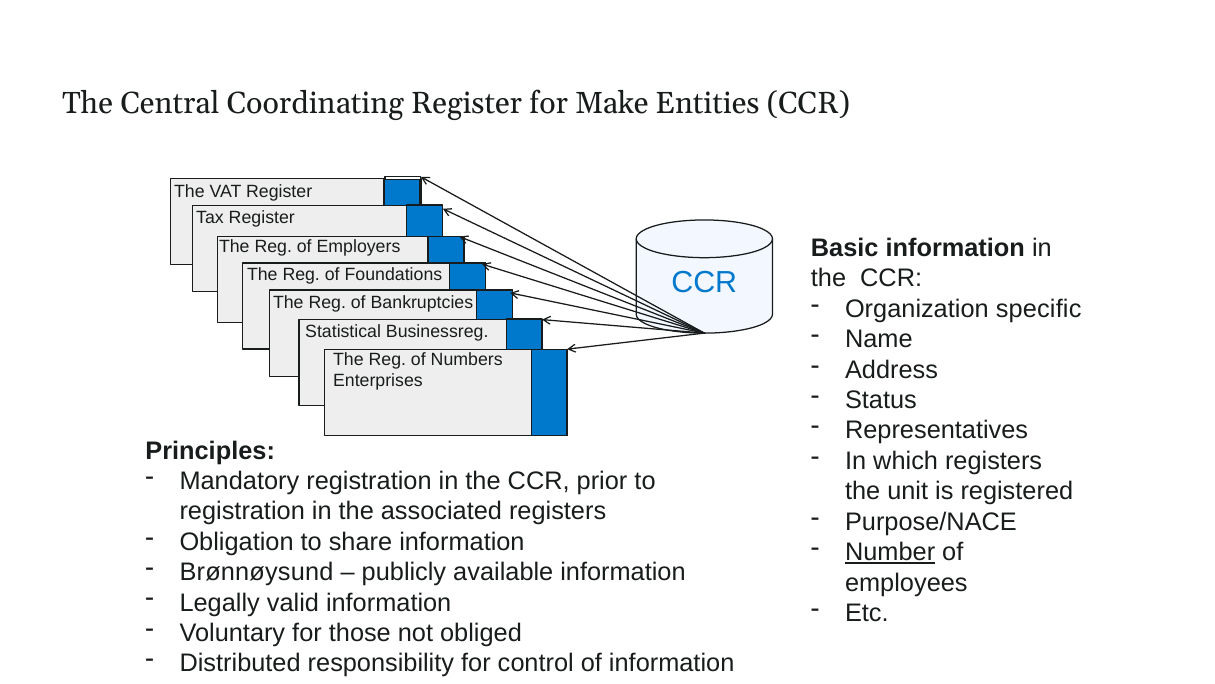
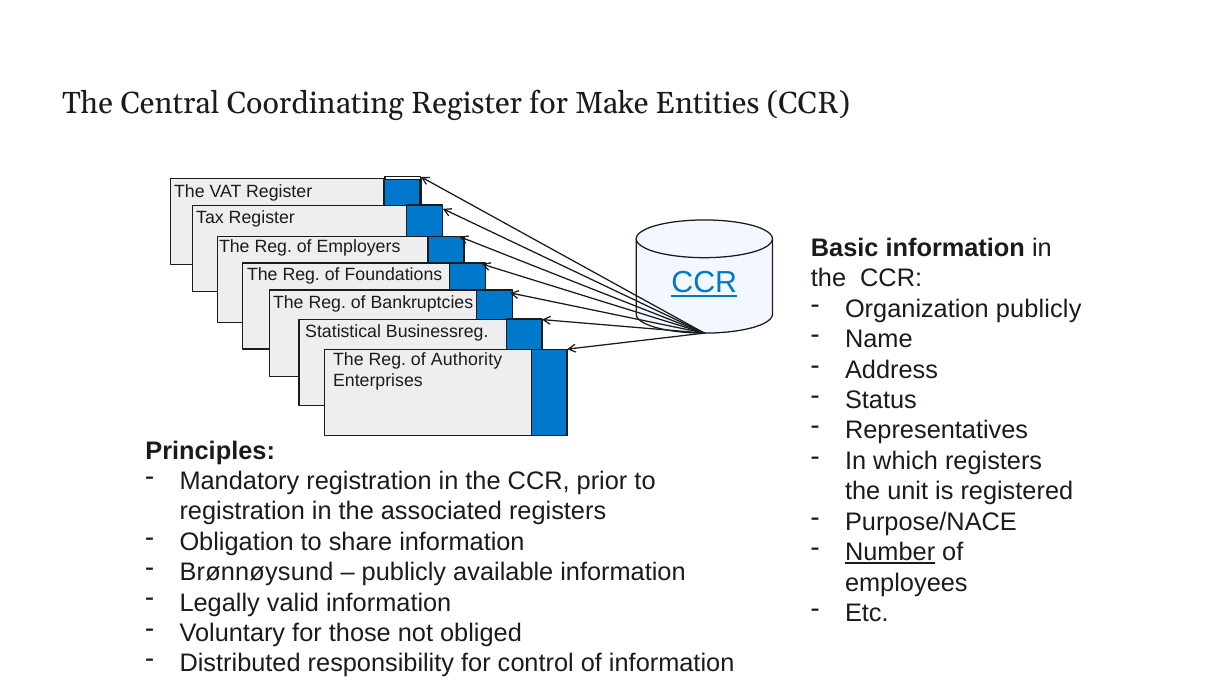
CCR at (704, 282) underline: none -> present
Organization specific: specific -> publicly
Numbers: Numbers -> Authority
